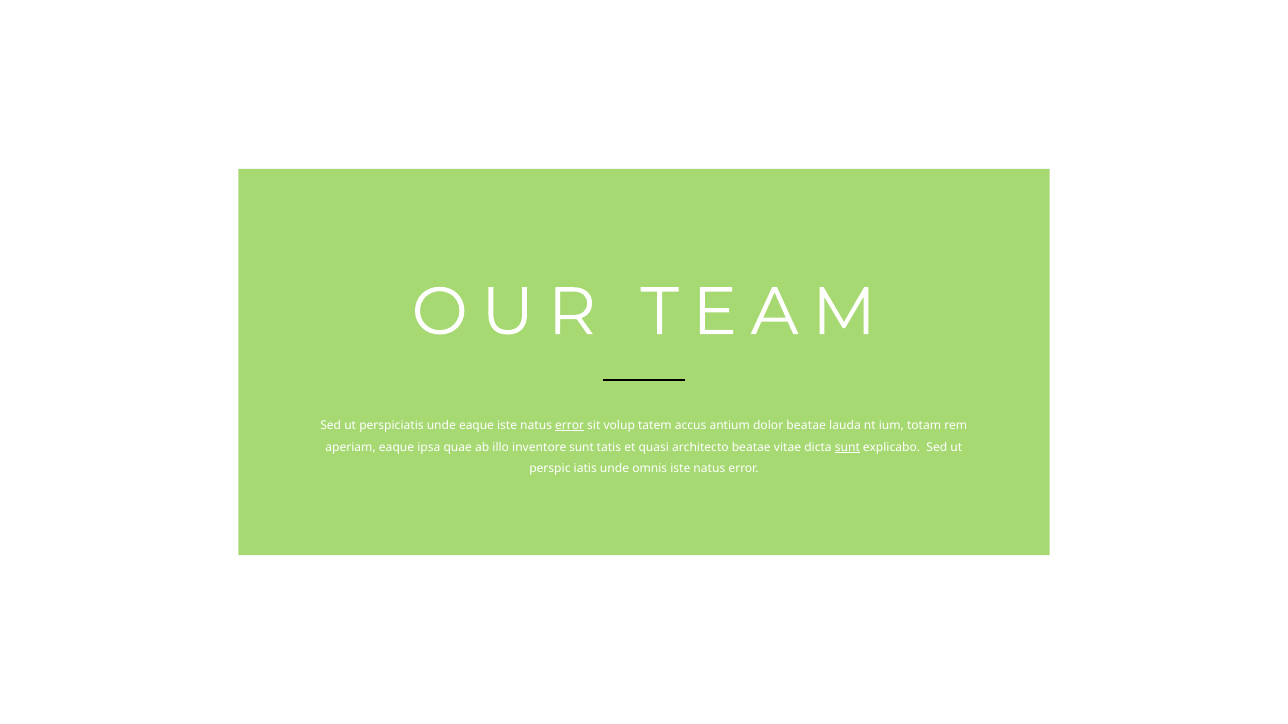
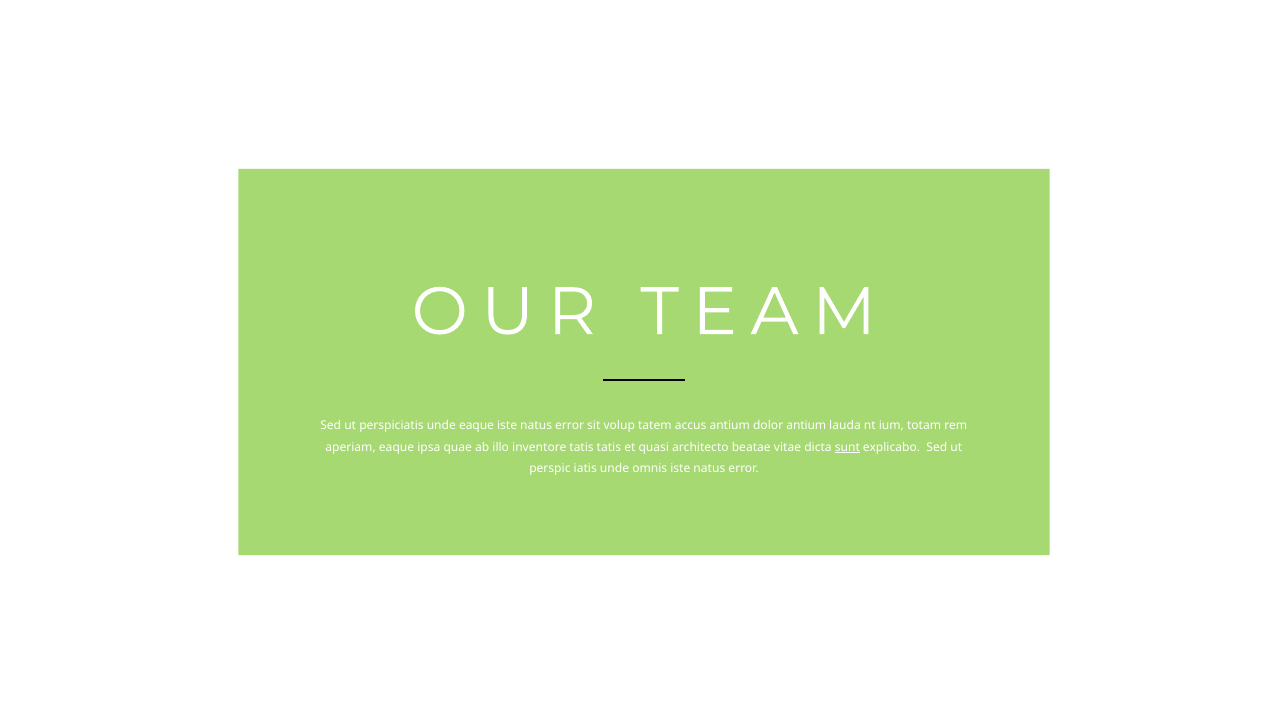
error at (570, 426) underline: present -> none
dolor beatae: beatae -> antium
inventore sunt: sunt -> tatis
